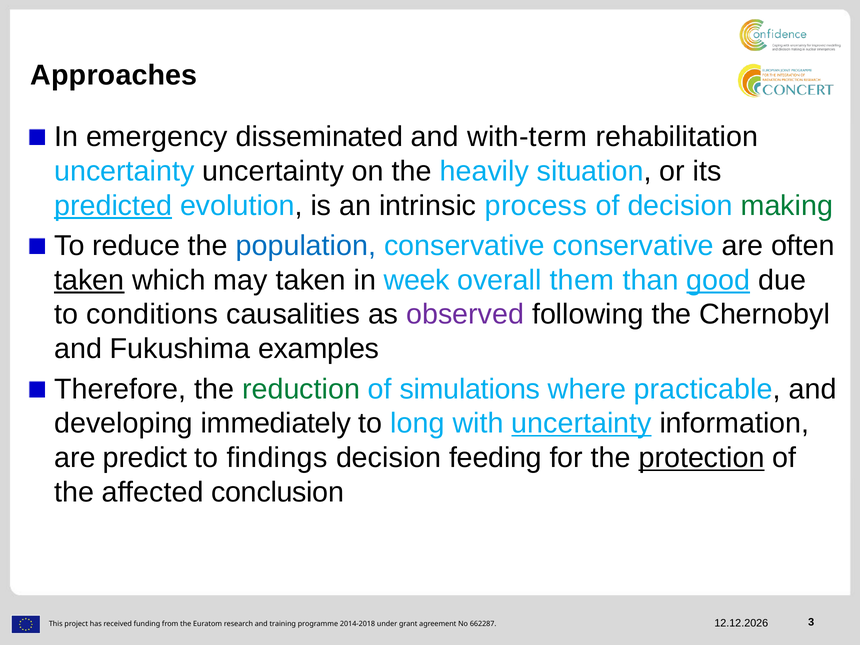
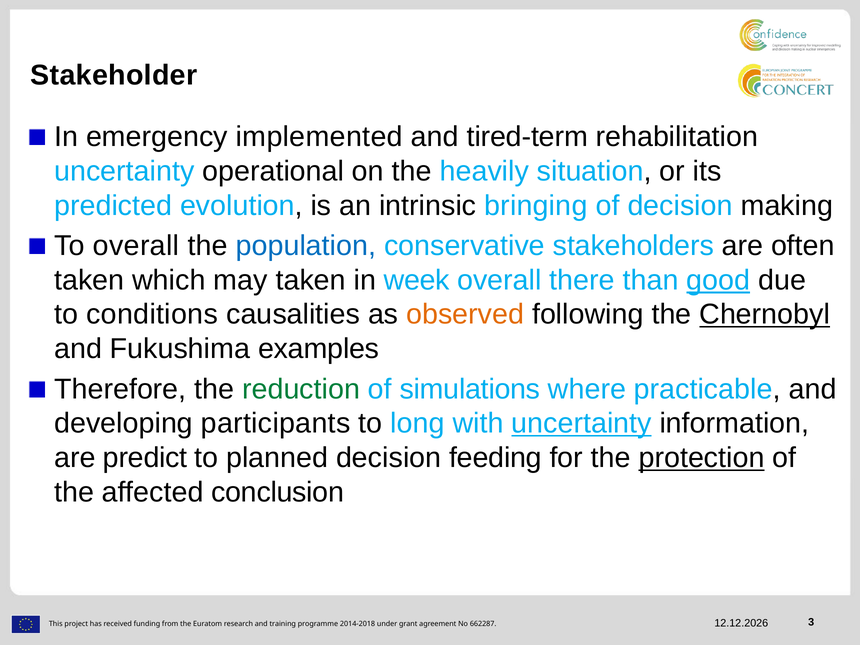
Approaches: Approaches -> Stakeholder
disseminated: disseminated -> implemented
with-term: with-term -> tired-term
uncertainty uncertainty: uncertainty -> operational
predicted underline: present -> none
process: process -> bringing
making colour: green -> black
To reduce: reduce -> overall
conservative conservative: conservative -> stakeholders
taken at (89, 280) underline: present -> none
them: them -> there
observed colour: purple -> orange
Chernobyl underline: none -> present
immediately: immediately -> participants
findings: findings -> planned
